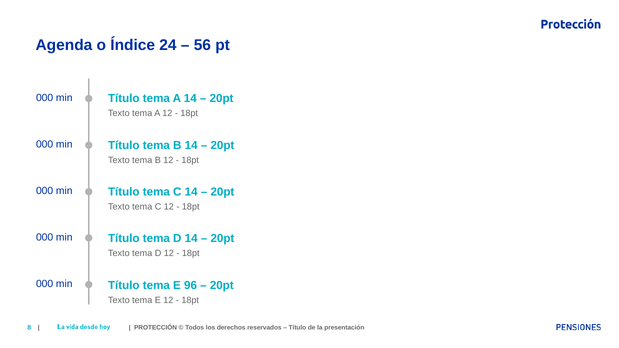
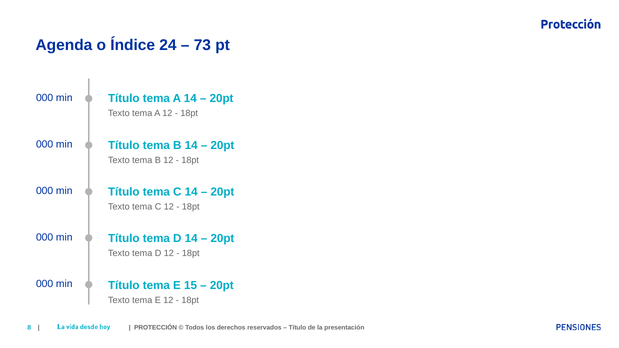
56: 56 -> 73
96: 96 -> 15
